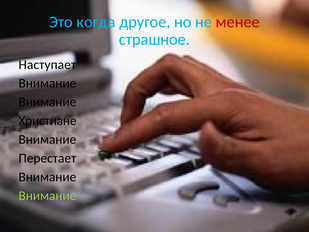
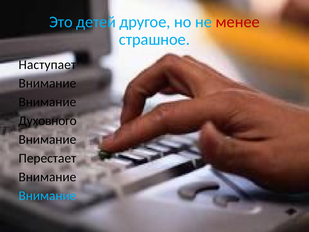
когда: когда -> детей
Христиане: Христиане -> Духовного
Внимание at (47, 196) colour: light green -> light blue
